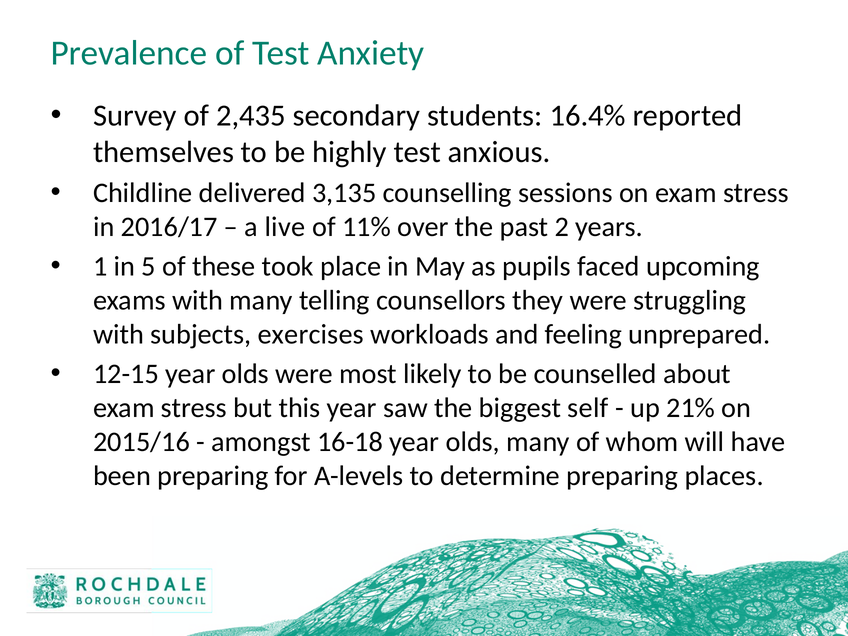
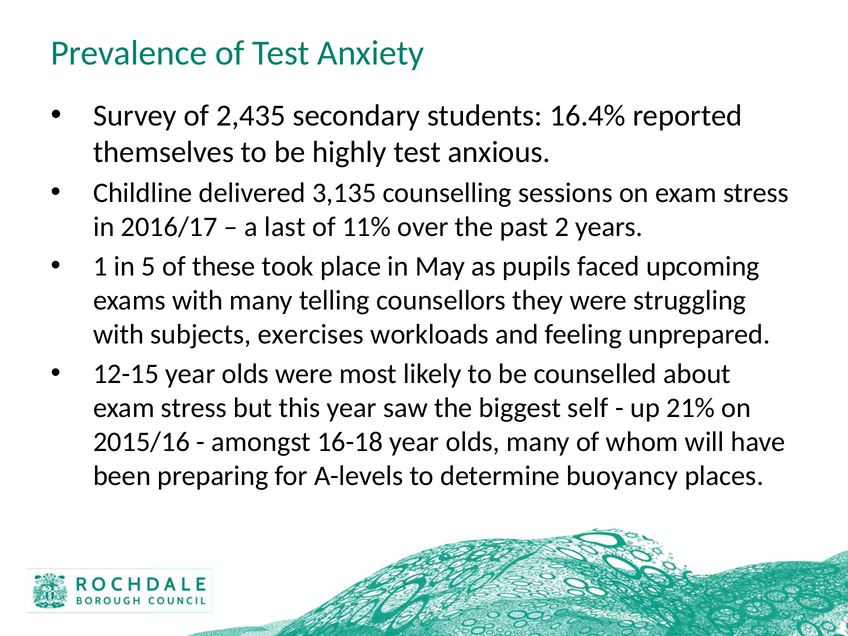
live: live -> last
determine preparing: preparing -> buoyancy
